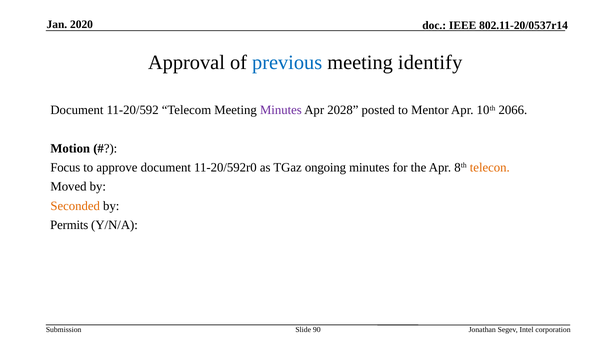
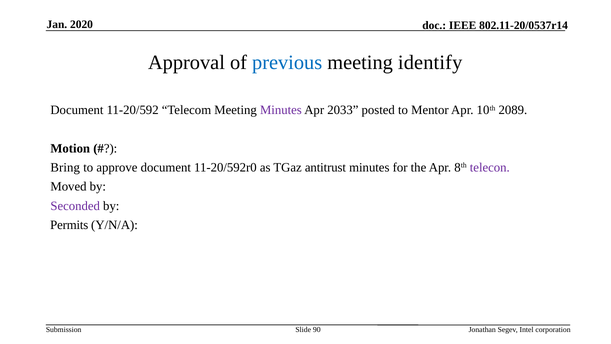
2028: 2028 -> 2033
2066: 2066 -> 2089
Focus: Focus -> Bring
ongoing: ongoing -> antitrust
telecon colour: orange -> purple
Seconded colour: orange -> purple
